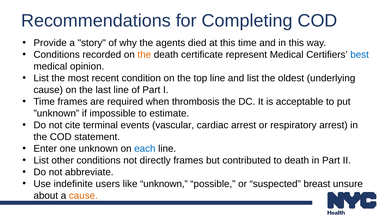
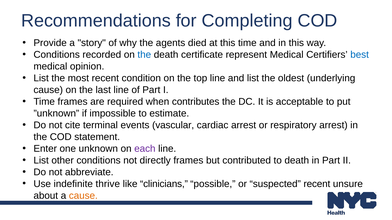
the at (144, 55) colour: orange -> blue
thrombosis: thrombosis -> contributes
each colour: blue -> purple
users: users -> thrive
like unknown: unknown -> clinicians
suspected breast: breast -> recent
